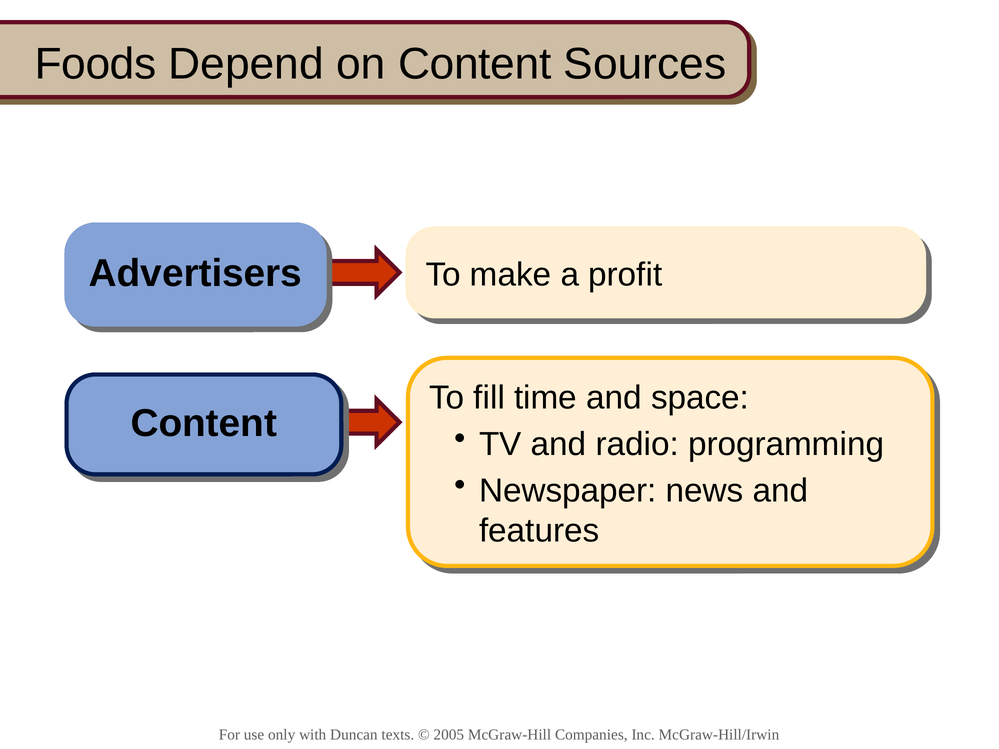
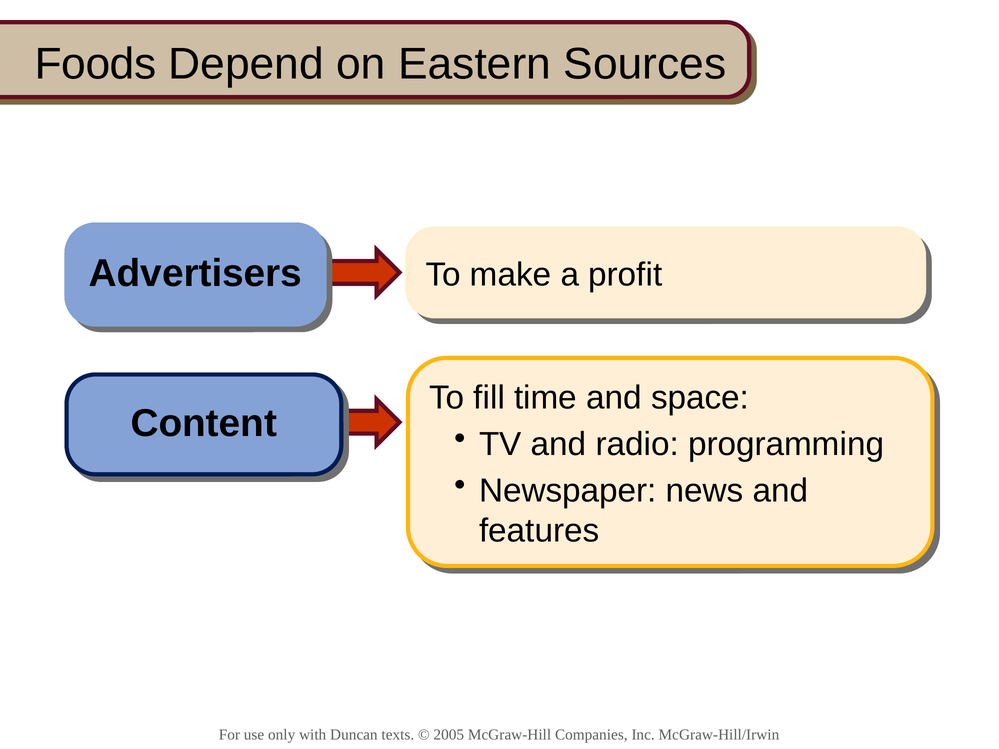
on Content: Content -> Eastern
